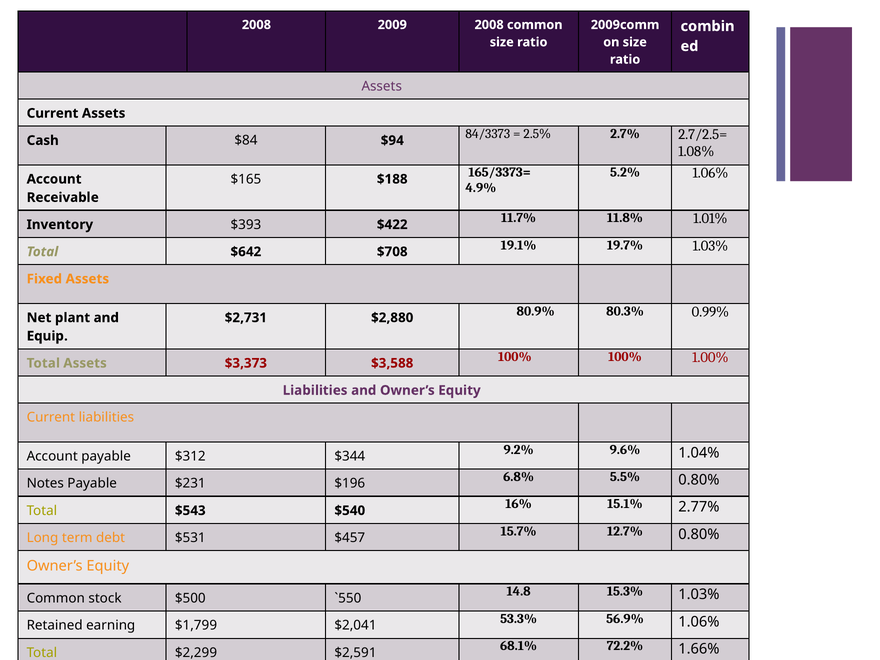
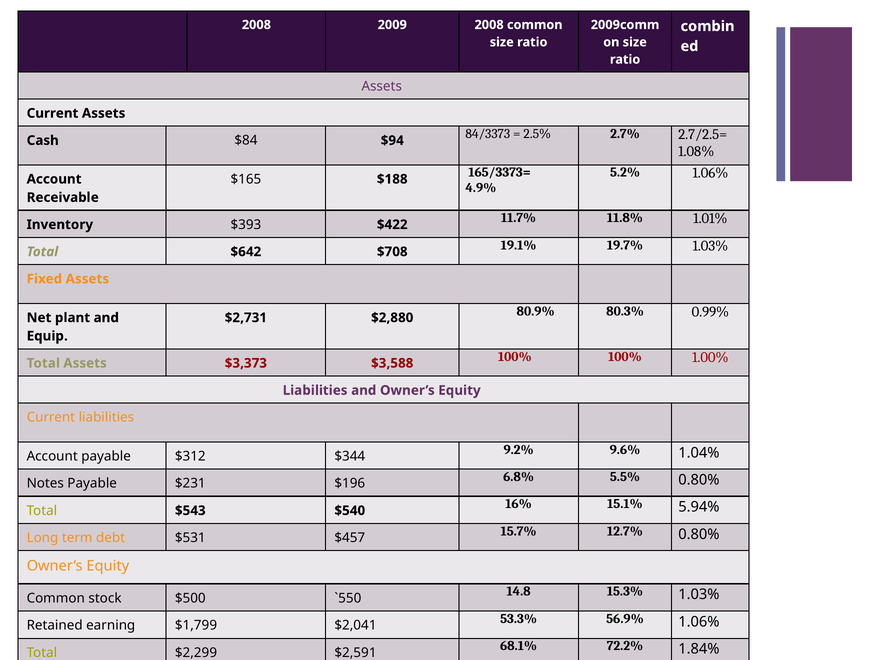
2.77%: 2.77% -> 5.94%
1.66%: 1.66% -> 1.84%
